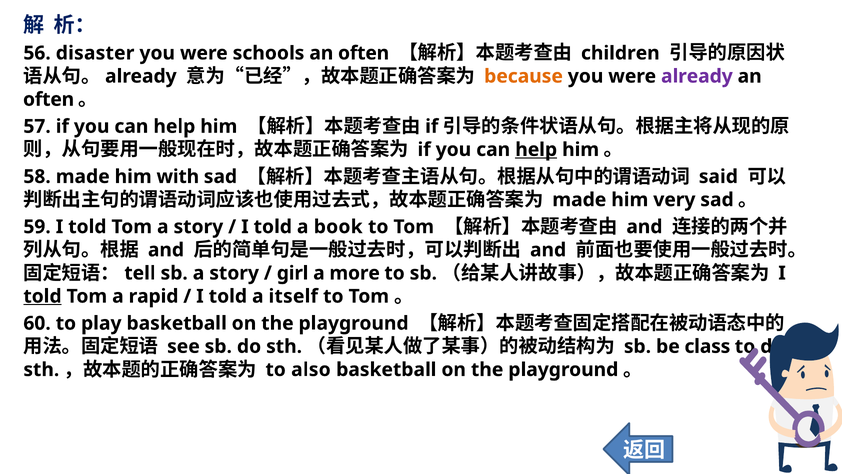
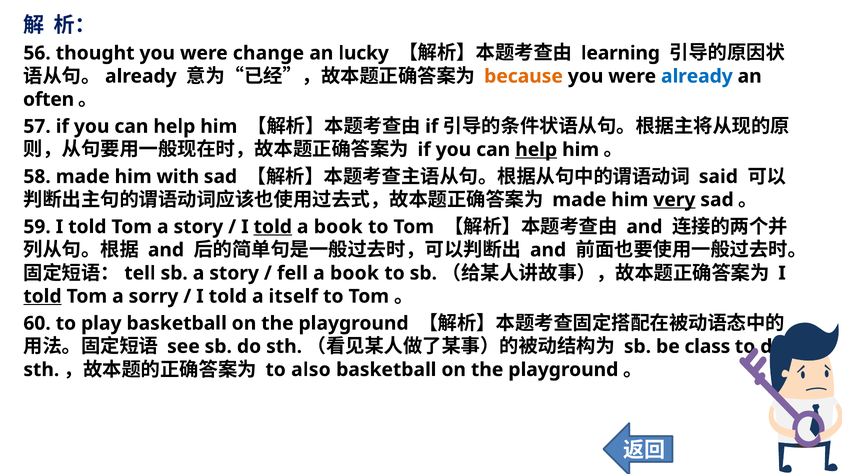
disaster: disaster -> thought
schools: schools -> change
often at (364, 53): often -> lucky
children: children -> learning
already at (697, 76) colour: purple -> blue
very underline: none -> present
told at (273, 227) underline: none -> present
girl: girl -> fell
more at (355, 273): more -> book
rapid: rapid -> sorry
